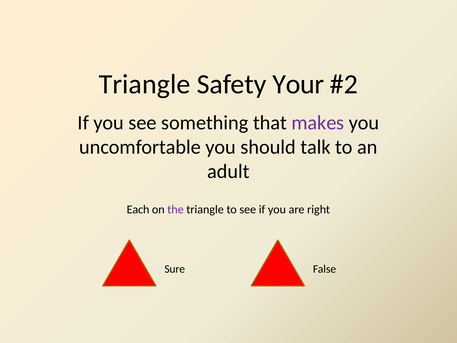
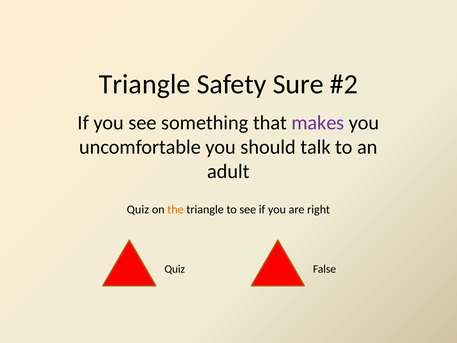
Your: Your -> Sure
Each at (138, 209): Each -> Quiz
the colour: purple -> orange
Sure at (175, 269): Sure -> Quiz
